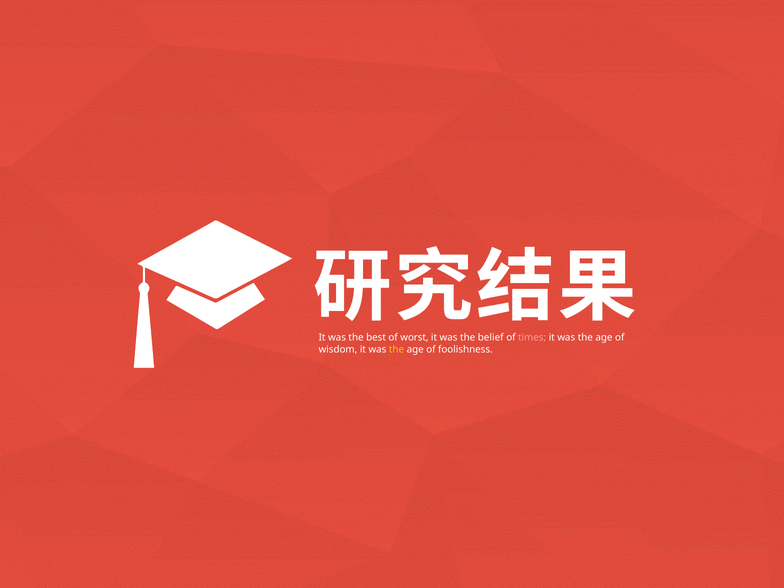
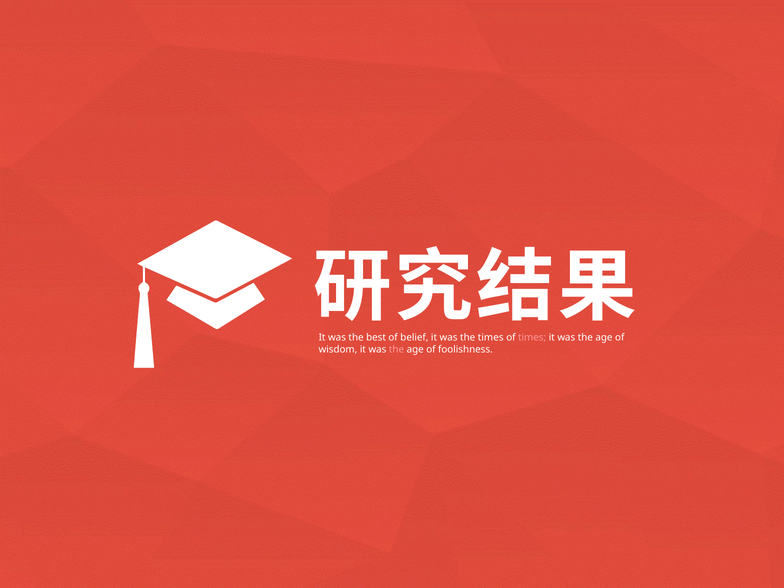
worst: worst -> belief
the belief: belief -> times
the at (396, 349) colour: yellow -> pink
